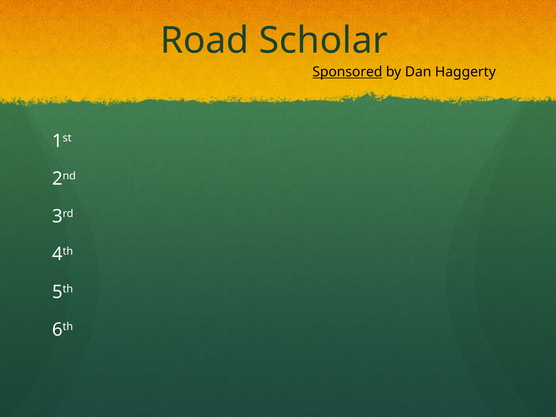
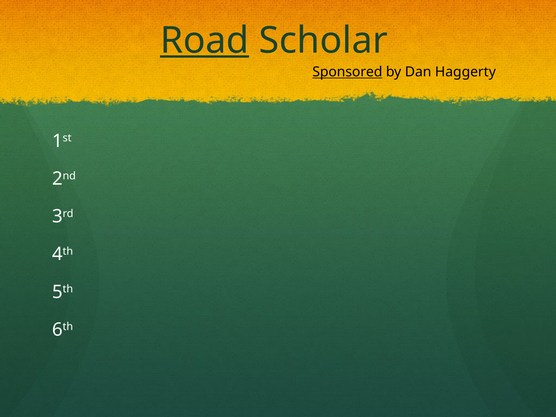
Road underline: none -> present
